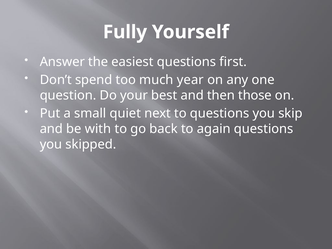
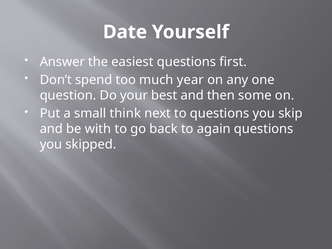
Fully: Fully -> Date
those: those -> some
quiet: quiet -> think
